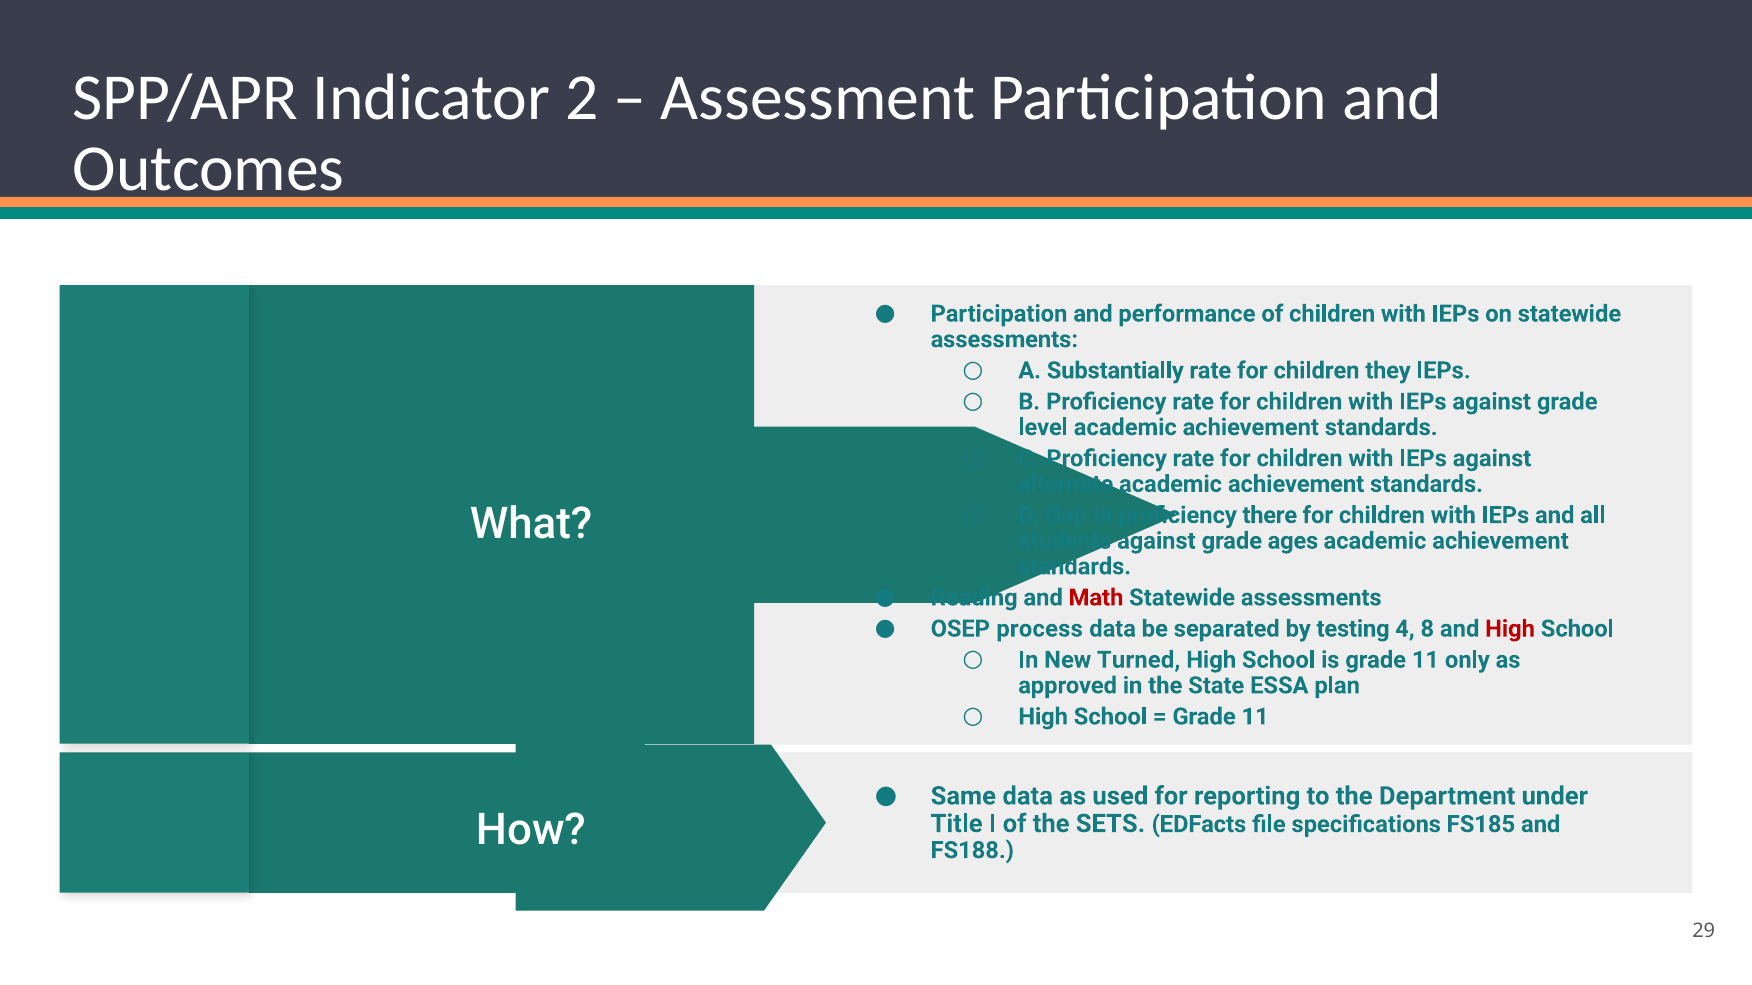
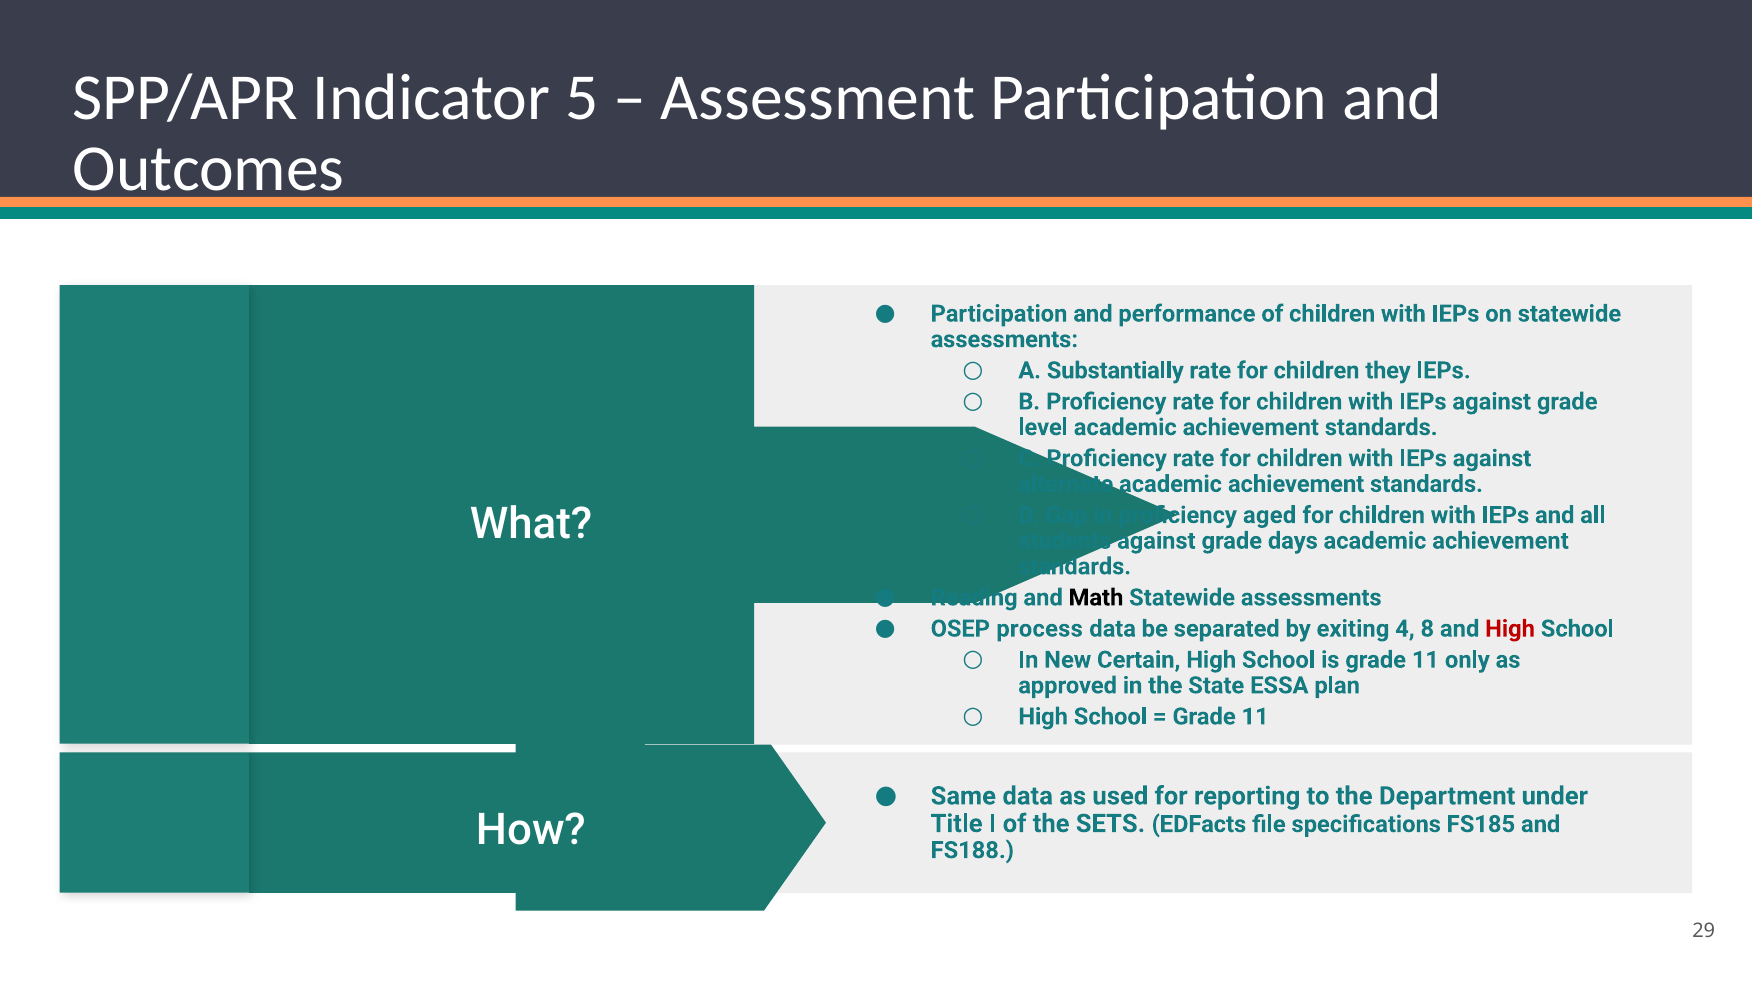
2: 2 -> 5
there: there -> aged
ages: ages -> days
Math colour: red -> black
testing: testing -> exiting
Turned: Turned -> Certain
